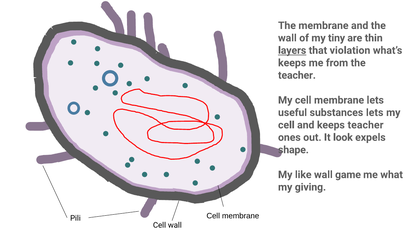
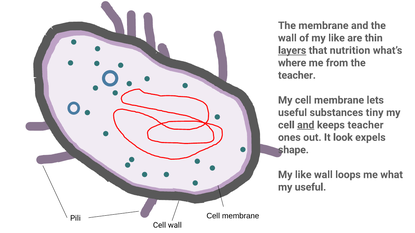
of my tiny: tiny -> like
violation: violation -> nutrition
keeps at (292, 63): keeps -> where
substances lets: lets -> tiny
and at (306, 125) underline: none -> present
game: game -> loops
my giving: giving -> useful
